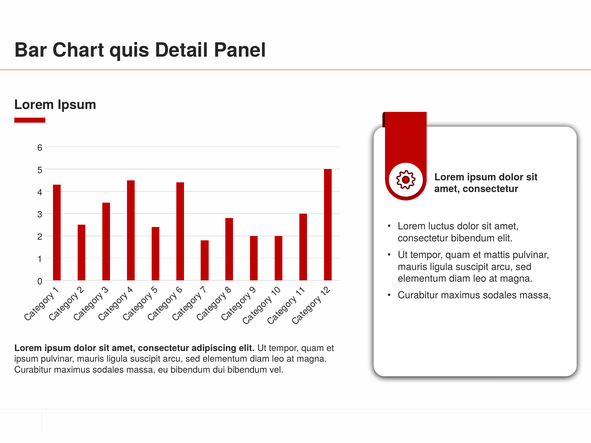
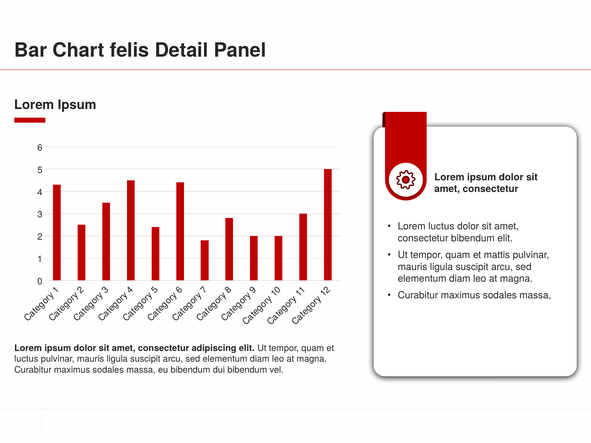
quis: quis -> felis
ipsum at (26, 359): ipsum -> luctus
